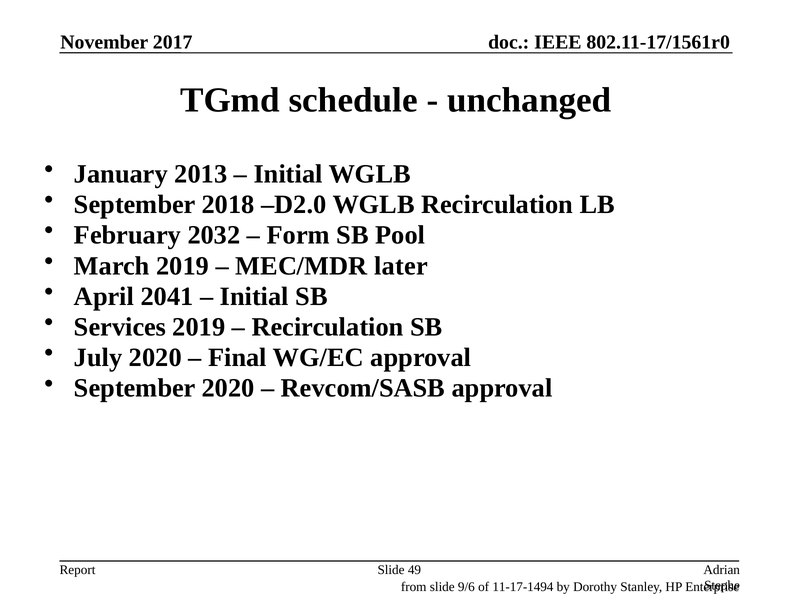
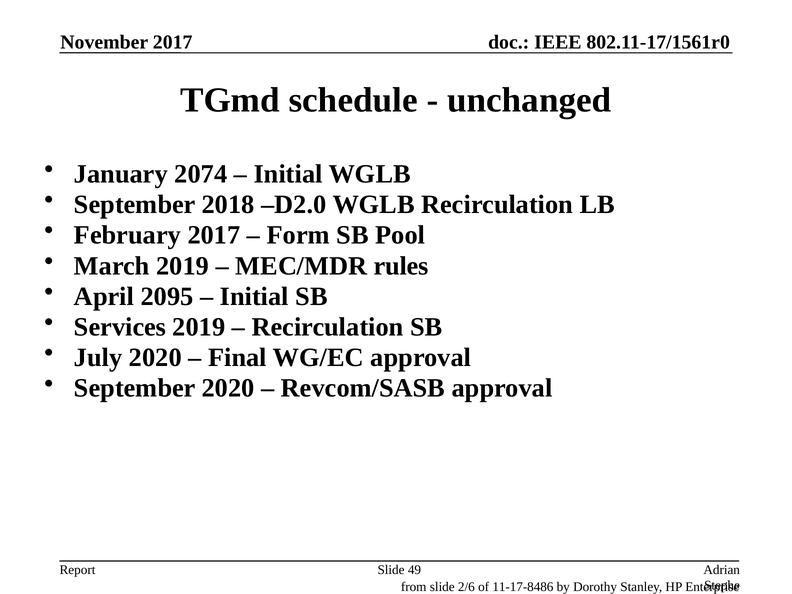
2013: 2013 -> 2074
February 2032: 2032 -> 2017
later: later -> rules
2041: 2041 -> 2095
9/6: 9/6 -> 2/6
11-17-1494: 11-17-1494 -> 11-17-8486
